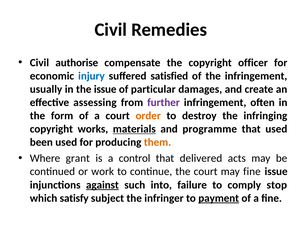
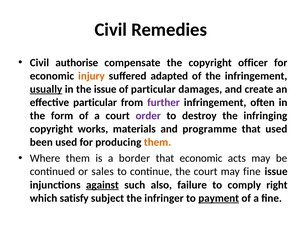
injury colour: blue -> orange
satisfied: satisfied -> adapted
usually underline: none -> present
effective assessing: assessing -> particular
order colour: orange -> purple
materials underline: present -> none
Where grant: grant -> them
control: control -> border
that delivered: delivered -> economic
work: work -> sales
into: into -> also
stop: stop -> right
